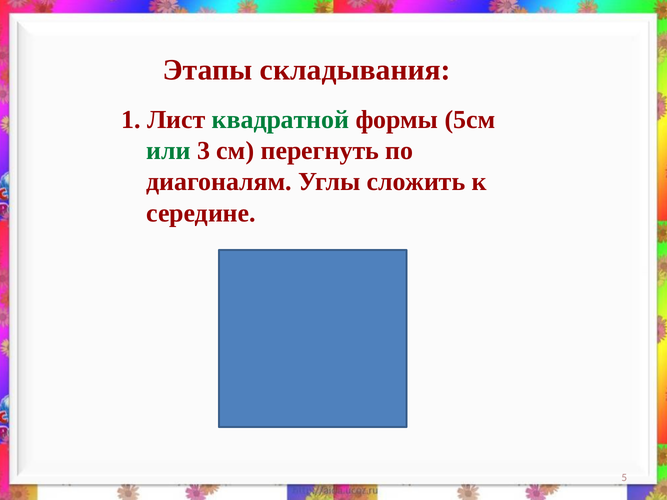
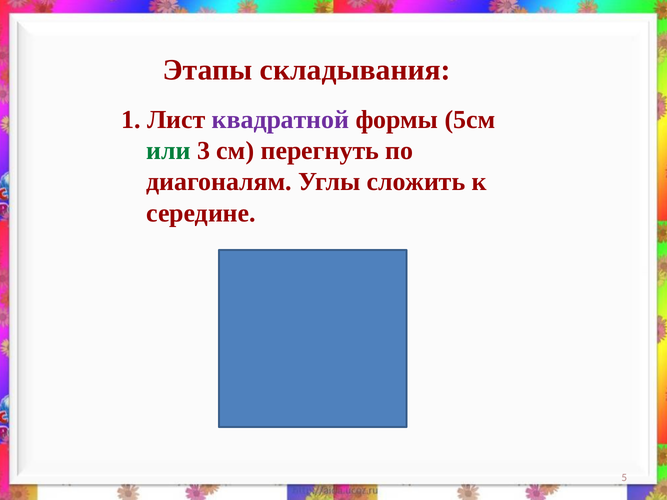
квадратной colour: green -> purple
